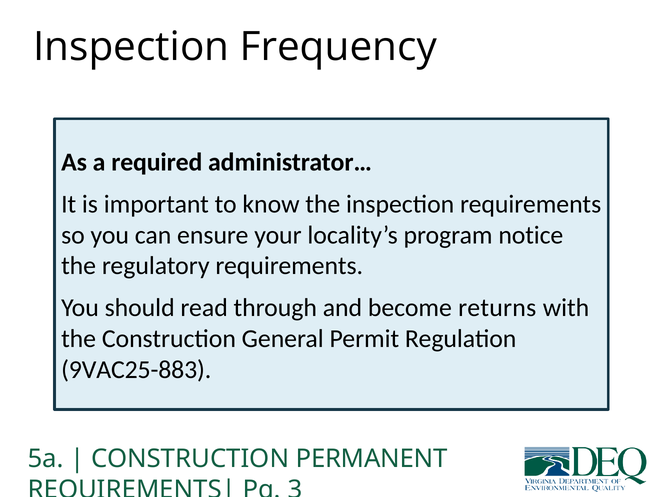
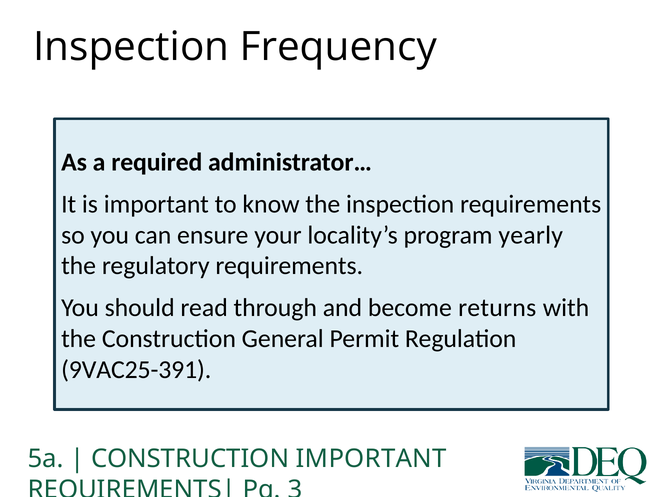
notice: notice -> yearly
9VAC25-883: 9VAC25-883 -> 9VAC25-391
CONSTRUCTION PERMANENT: PERMANENT -> IMPORTANT
